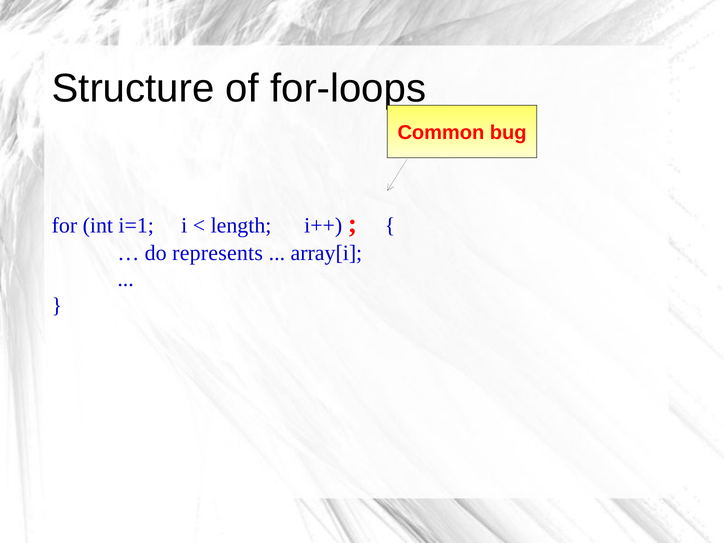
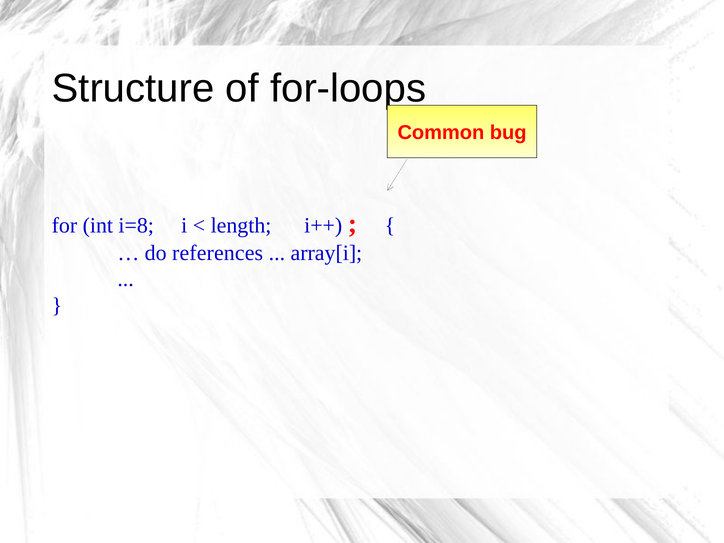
i=1: i=1 -> i=8
represents: represents -> references
